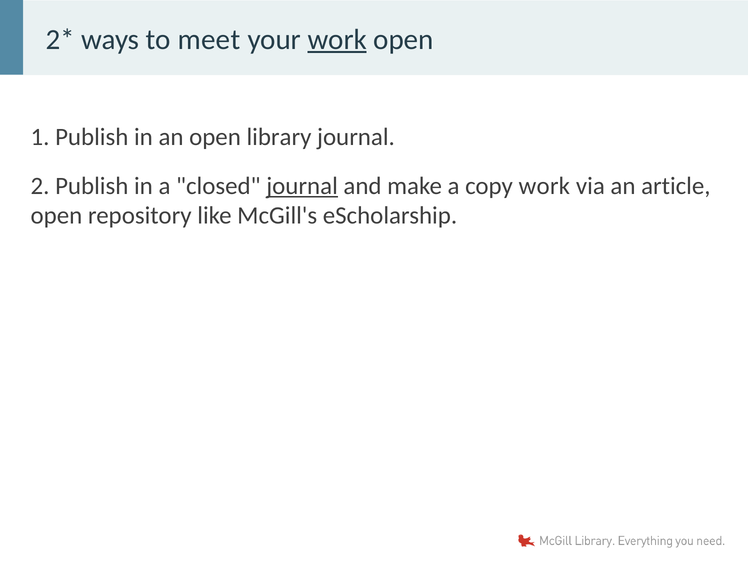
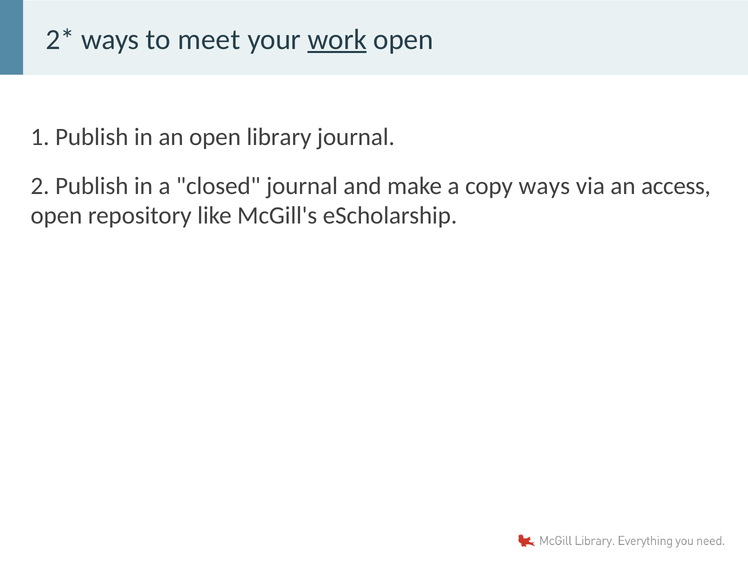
journal at (302, 186) underline: present -> none
copy work: work -> ways
article: article -> access
